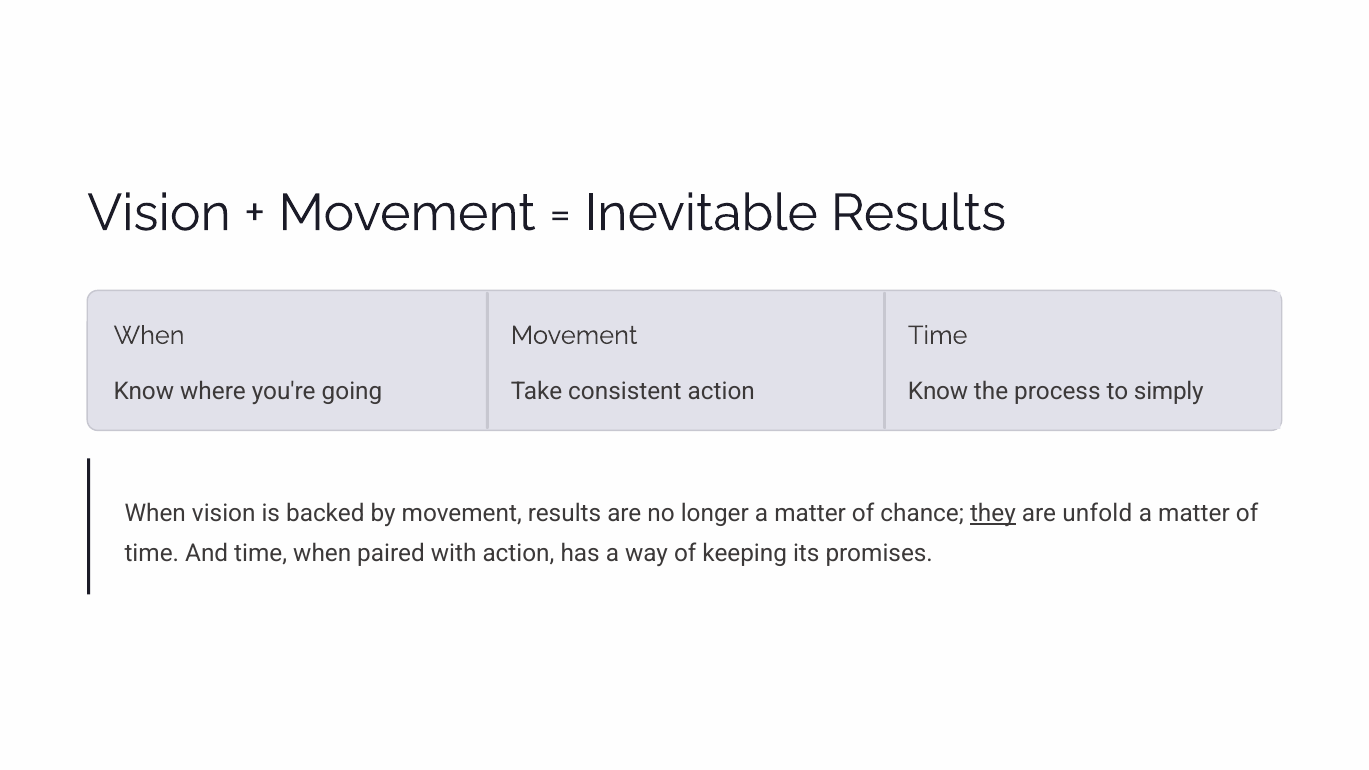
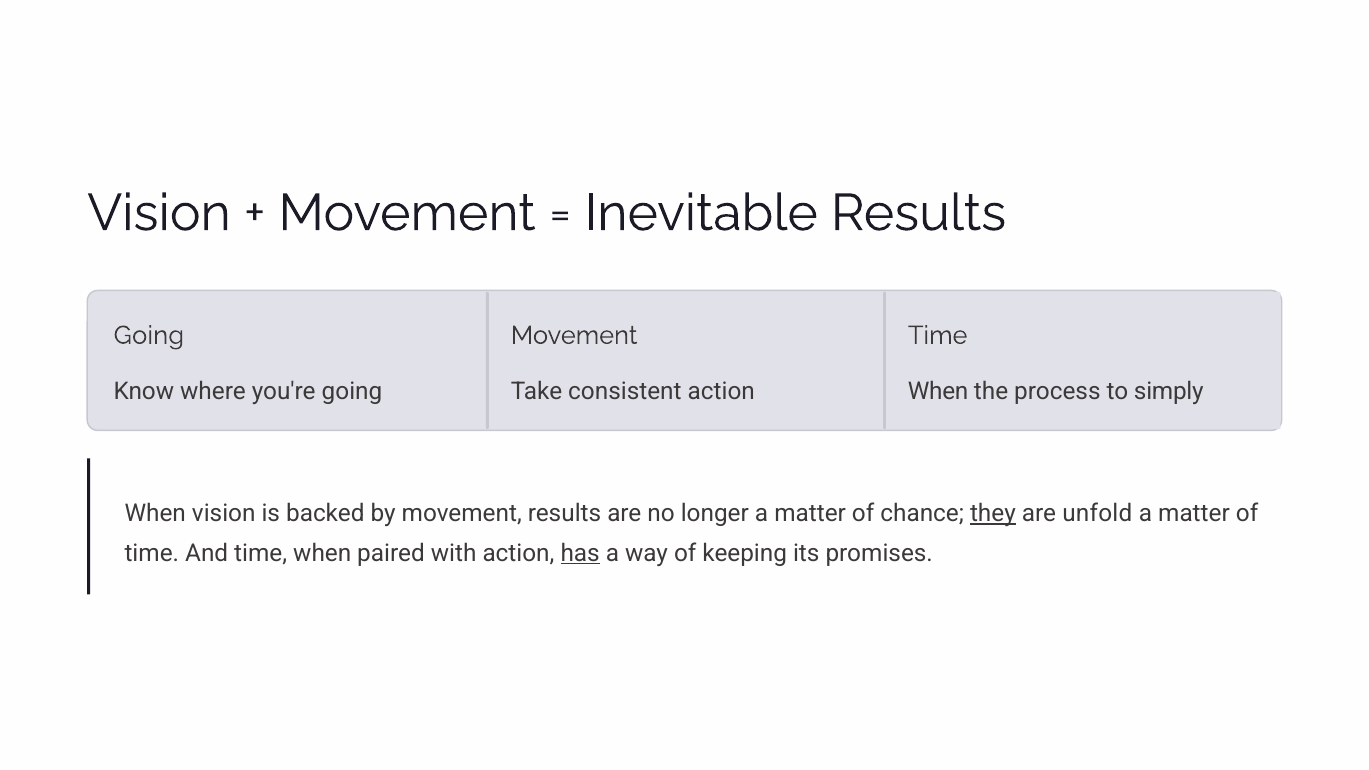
When at (149, 335): When -> Going
Know at (938, 391): Know -> When
has underline: none -> present
